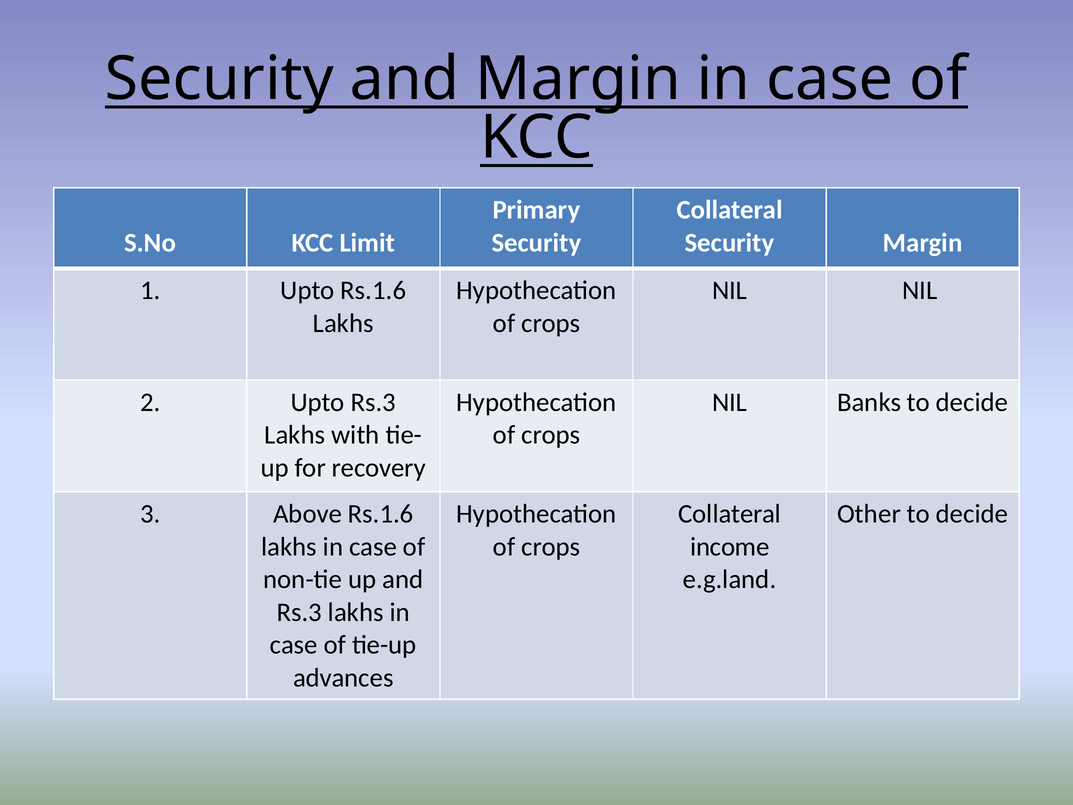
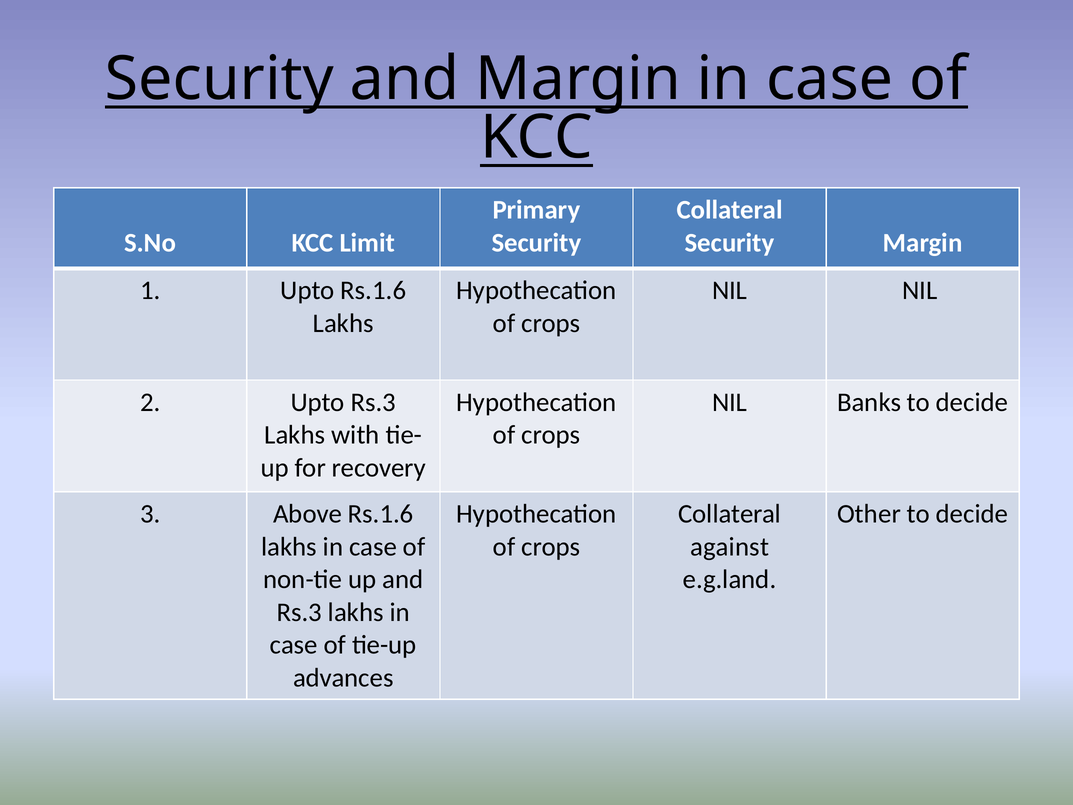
income: income -> against
